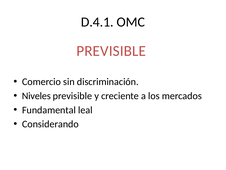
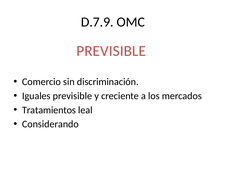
D.4.1: D.4.1 -> D.7.9
Niveles: Niveles -> Iguales
Fundamental: Fundamental -> Tratamientos
